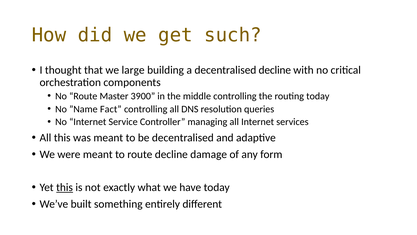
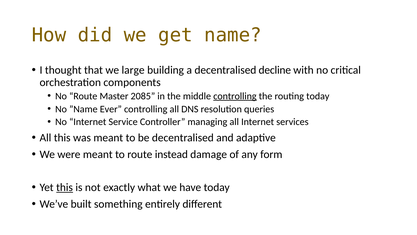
such: such -> name
3900: 3900 -> 2085
controlling at (235, 96) underline: none -> present
Fact: Fact -> Ever
route decline: decline -> instead
